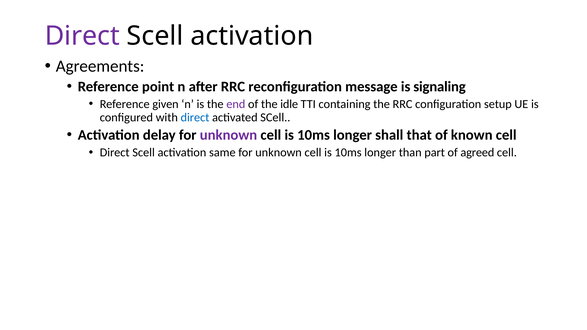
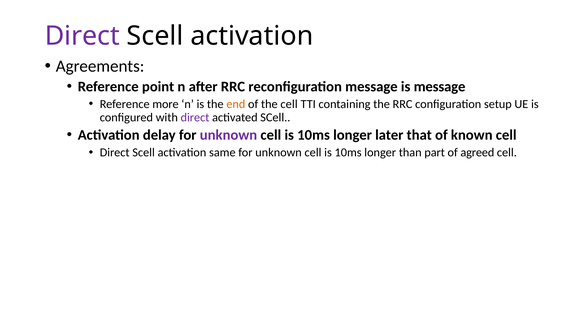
is signaling: signaling -> message
given: given -> more
end colour: purple -> orange
the idle: idle -> cell
direct at (195, 117) colour: blue -> purple
shall: shall -> later
